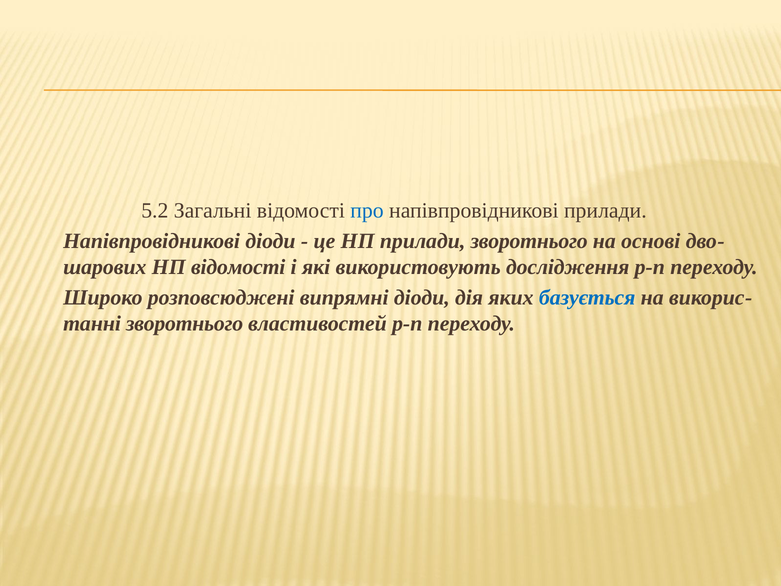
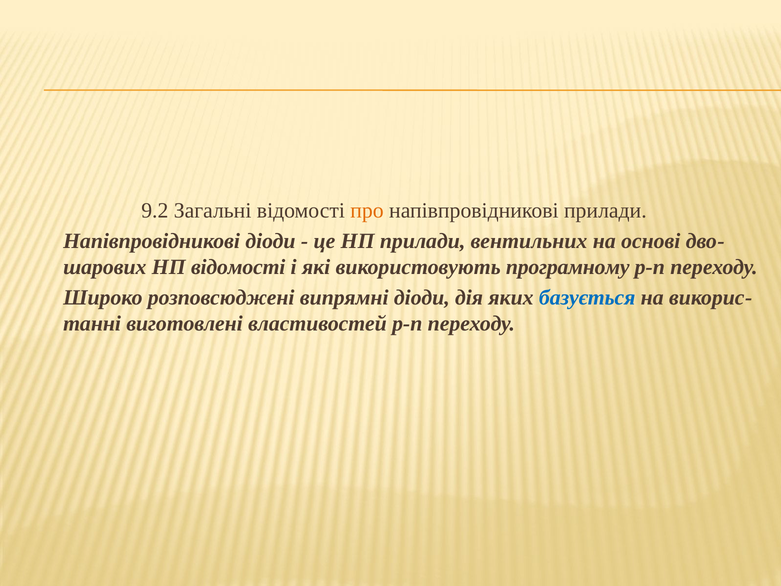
5.2: 5.2 -> 9.2
про colour: blue -> orange
прилади зворотнього: зворотнього -> вентильних
дослідження: дослідження -> програмному
зворотнього at (185, 323): зворотнього -> виготовлені
